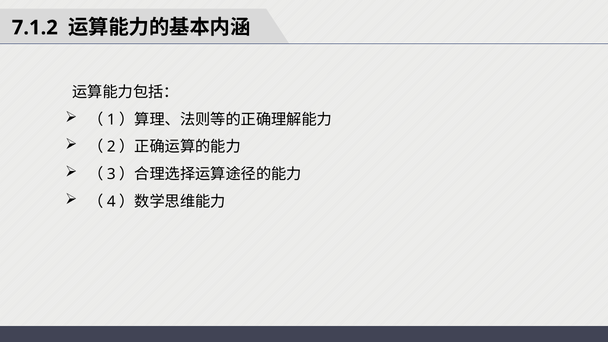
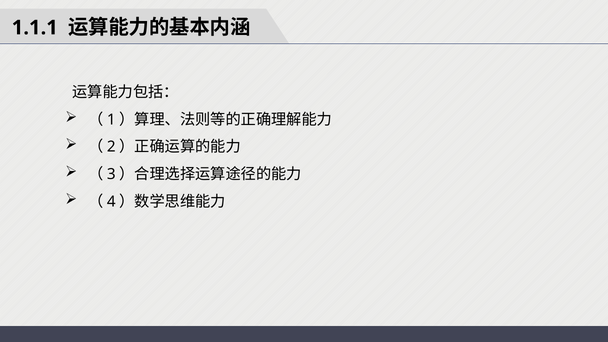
7.1.2: 7.1.2 -> 1.1.1
